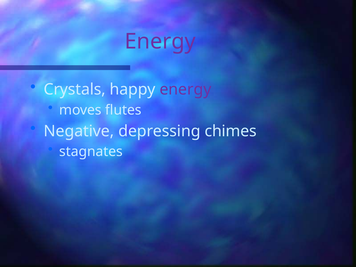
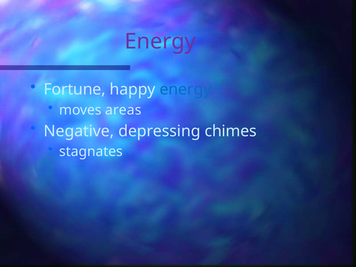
Crystals: Crystals -> Fortune
energy at (185, 90) colour: purple -> blue
flutes: flutes -> areas
